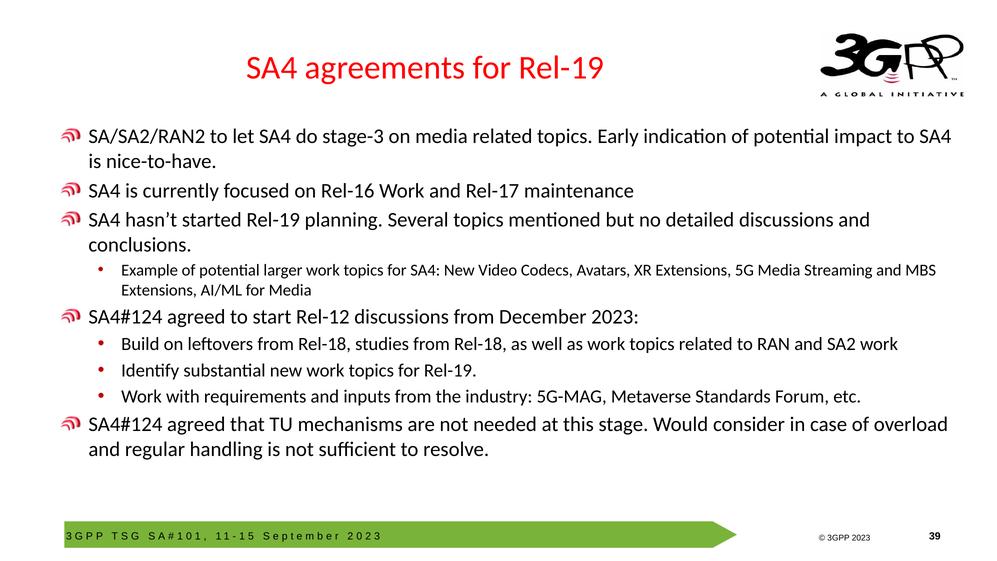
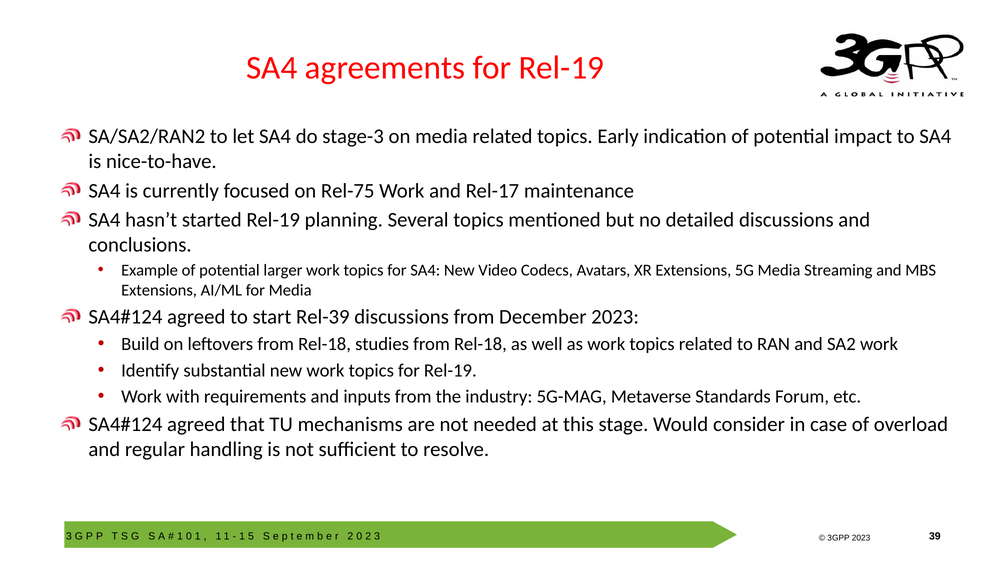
Rel-16: Rel-16 -> Rel-75
Rel-12: Rel-12 -> Rel-39
